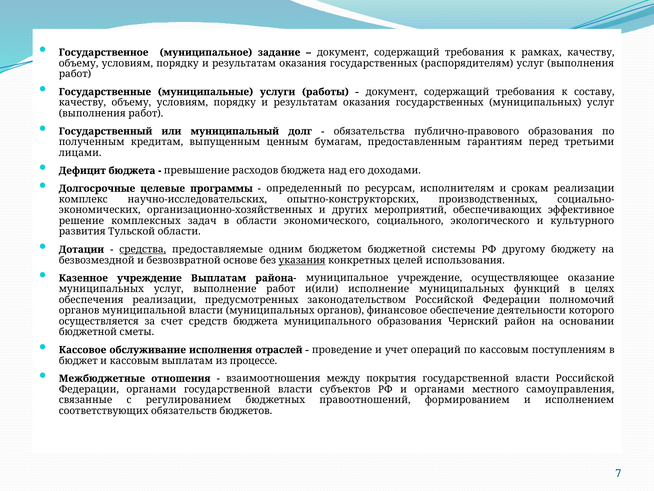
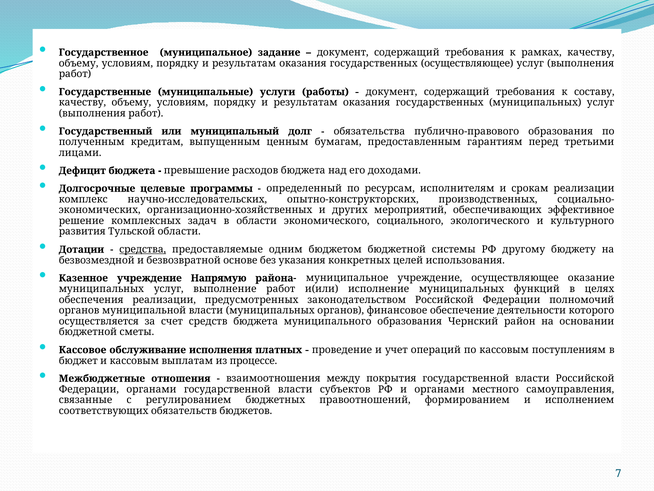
государственных распорядителям: распорядителям -> осуществляющее
указания underline: present -> none
учреждение Выплатам: Выплатам -> Напрямую
отраслей: отраслей -> платных
